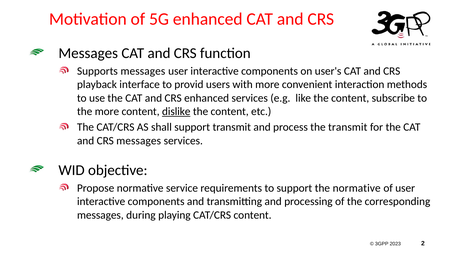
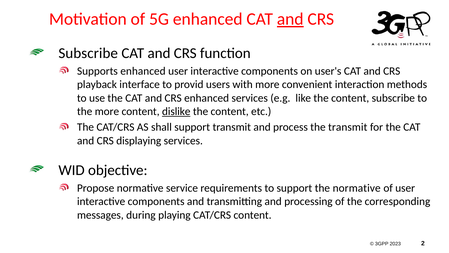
and at (290, 19) underline: none -> present
Messages at (88, 53): Messages -> Subscribe
Supports messages: messages -> enhanced
messages at (139, 141): messages -> displaying
